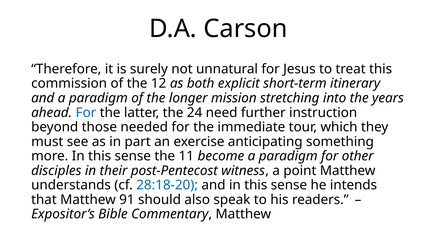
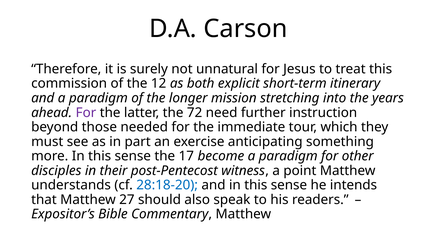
For at (86, 112) colour: blue -> purple
24: 24 -> 72
11: 11 -> 17
91: 91 -> 27
